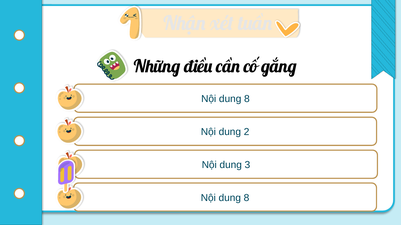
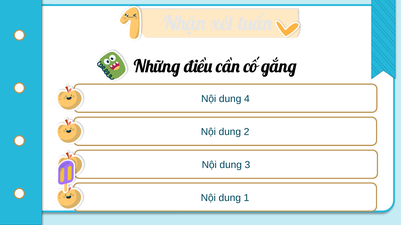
8 at (247, 99): 8 -> 4
8 at (246, 198): 8 -> 1
